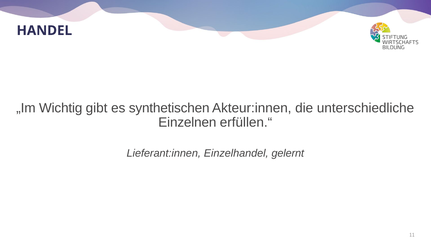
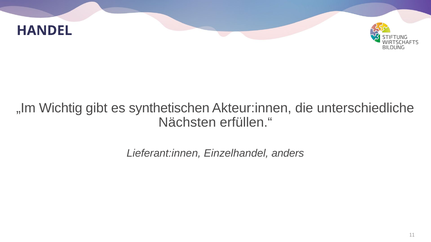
Einzelnen: Einzelnen -> Nächsten
gelernt: gelernt -> anders
